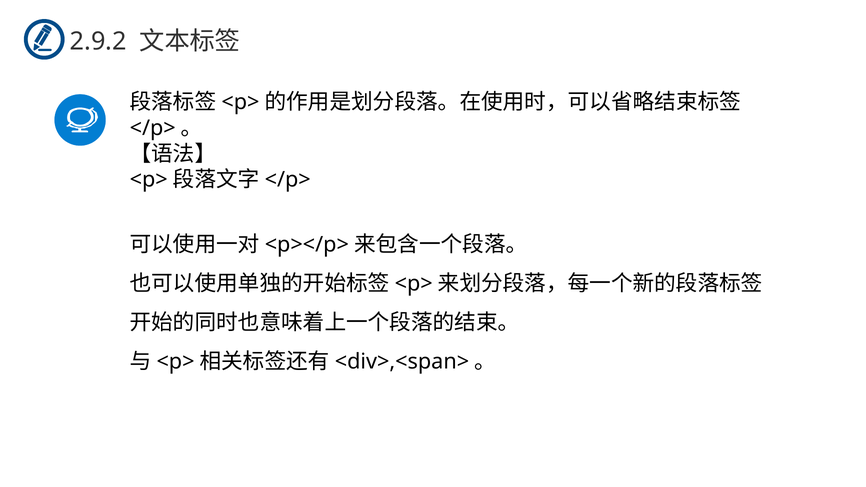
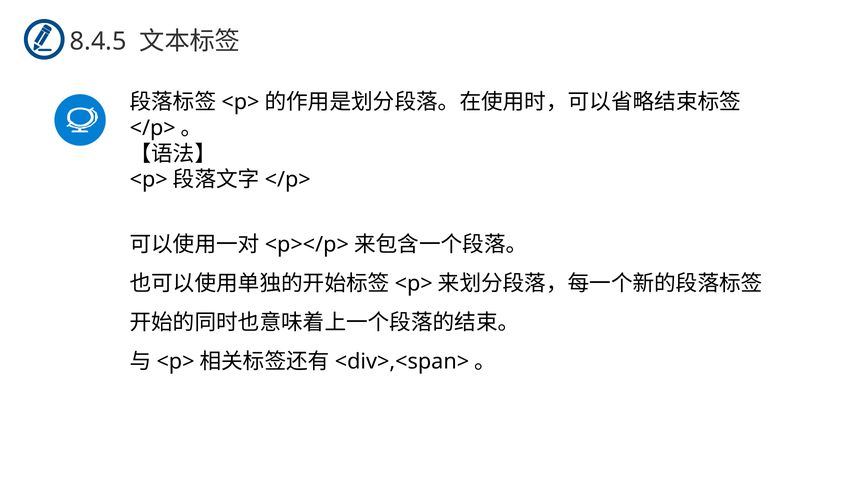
2.9.2: 2.9.2 -> 8.4.5
